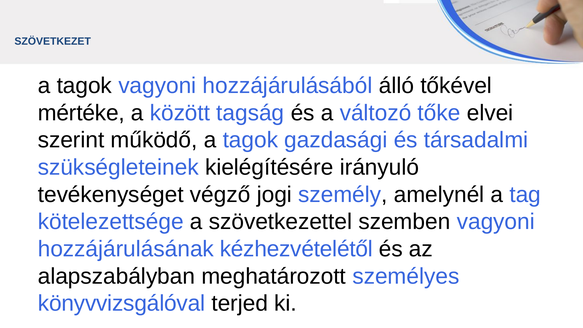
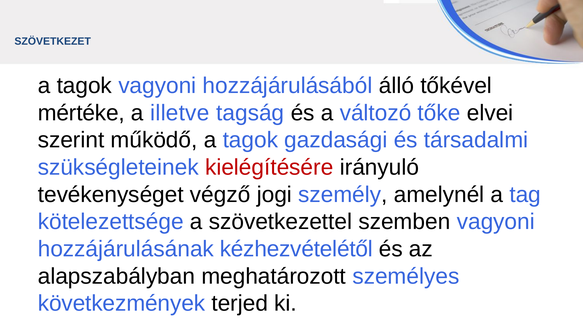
között: között -> illetve
kielégítésére colour: black -> red
könyvvizsgálóval: könyvvizsgálóval -> következmények
